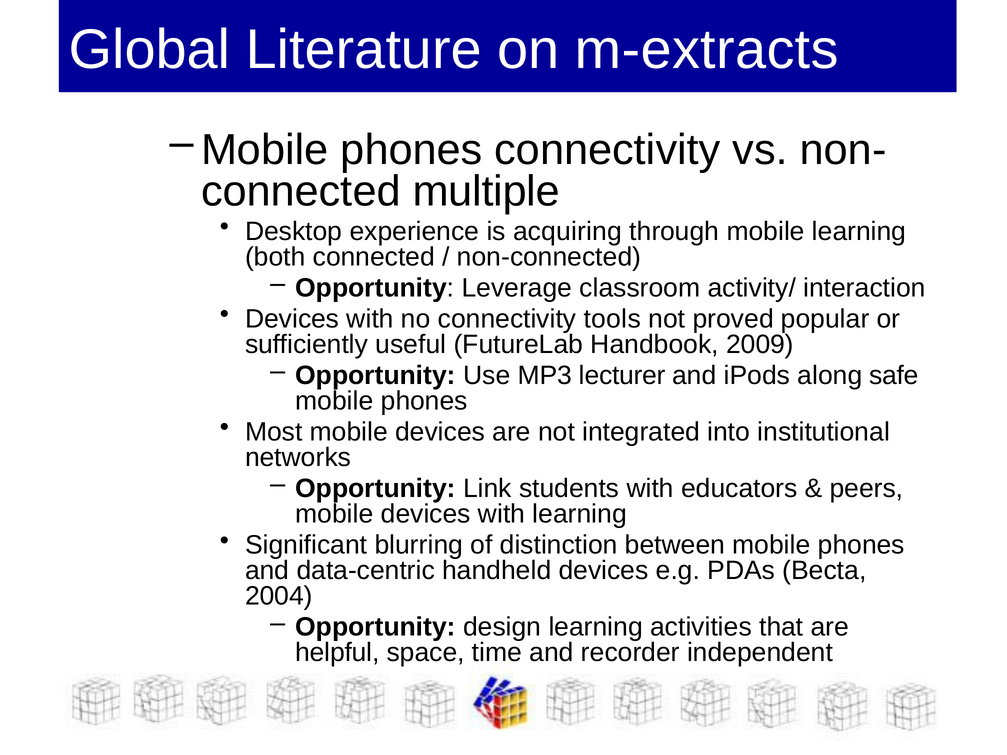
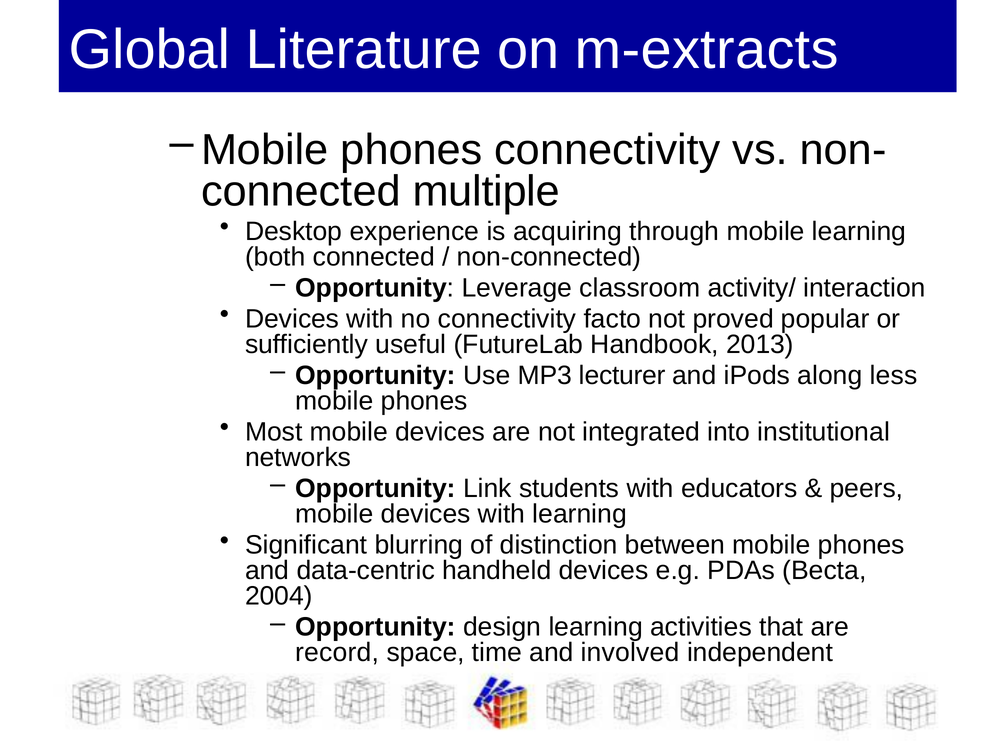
tools: tools -> facto
2009: 2009 -> 2013
safe: safe -> less
helpful: helpful -> record
recorder: recorder -> involved
